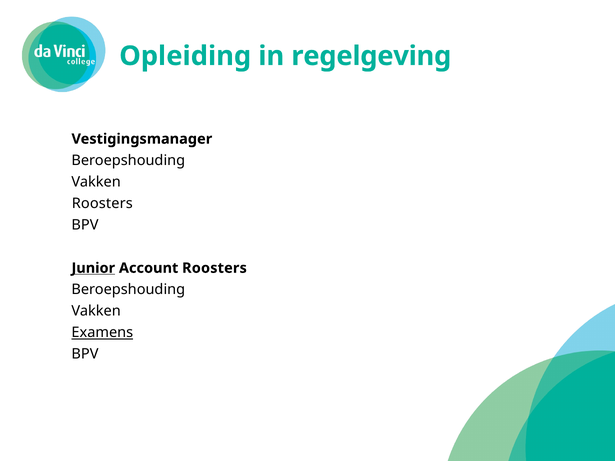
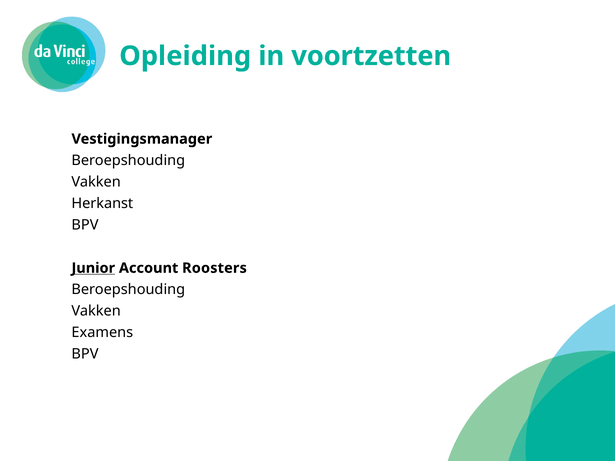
regelgeving: regelgeving -> voortzetten
Roosters at (102, 204): Roosters -> Herkanst
Examens underline: present -> none
